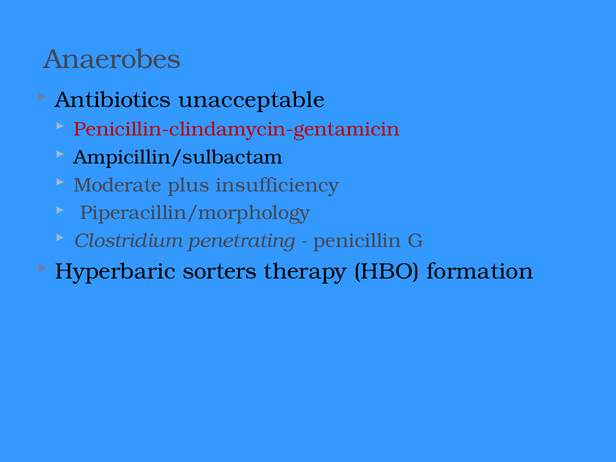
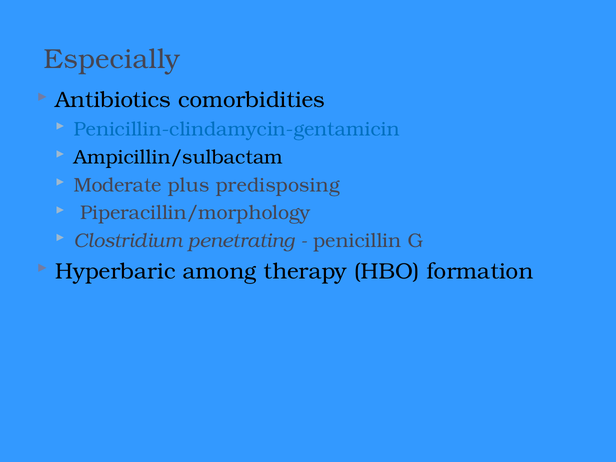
Anaerobes: Anaerobes -> Especially
unacceptable: unacceptable -> comorbidities
Penicillin-clindamycin-gentamicin colour: red -> blue
insufficiency: insufficiency -> predisposing
sorters: sorters -> among
